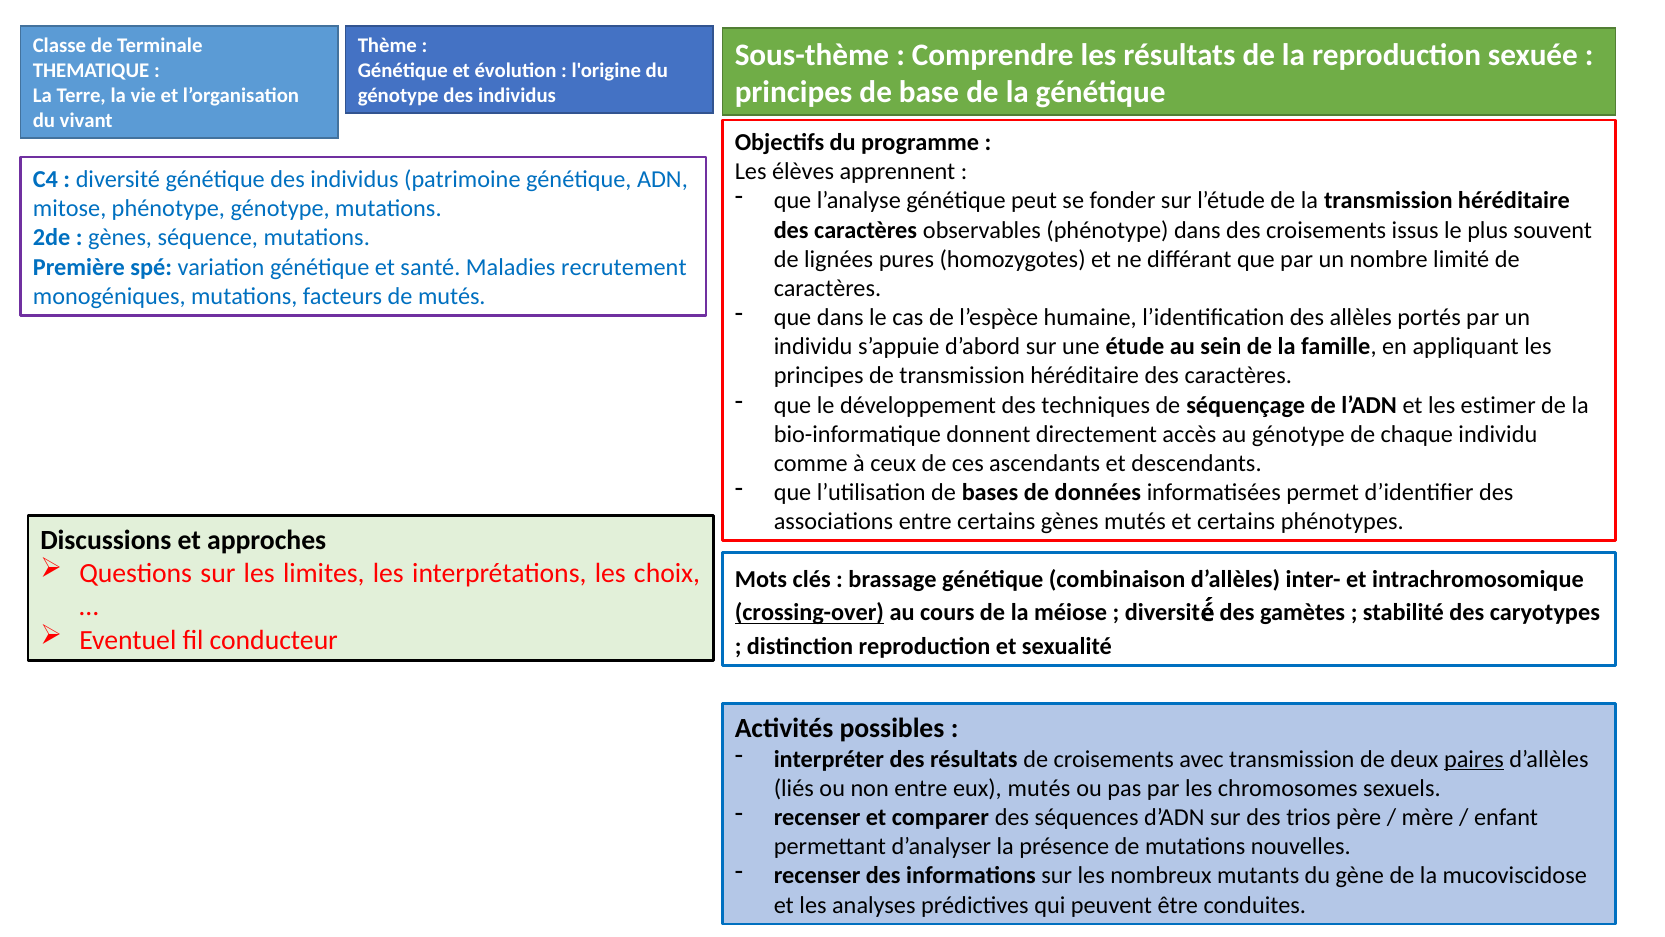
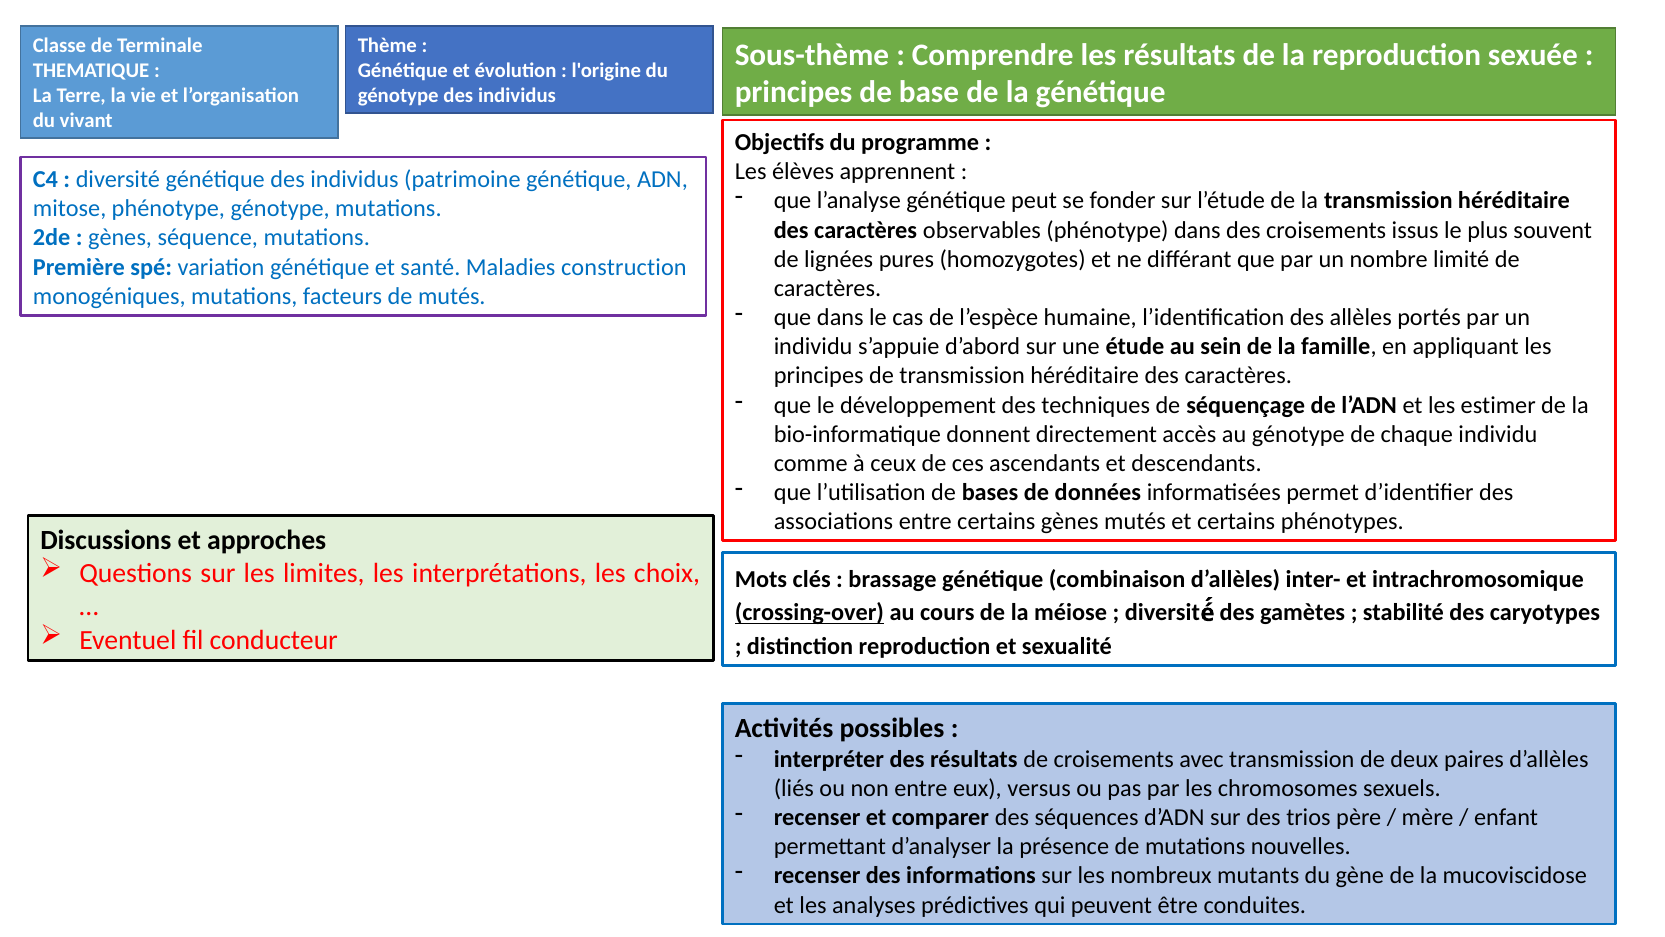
recrutement: recrutement -> construction
paires underline: present -> none
eux mutés: mutés -> versus
